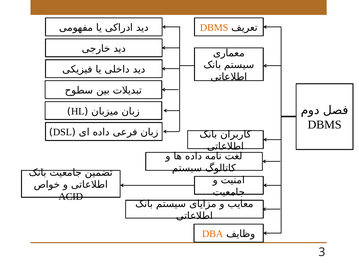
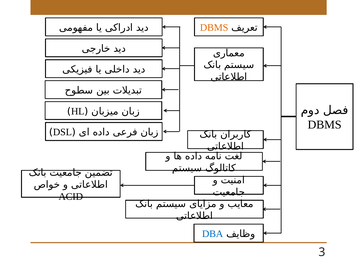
DBA colour: orange -> blue
